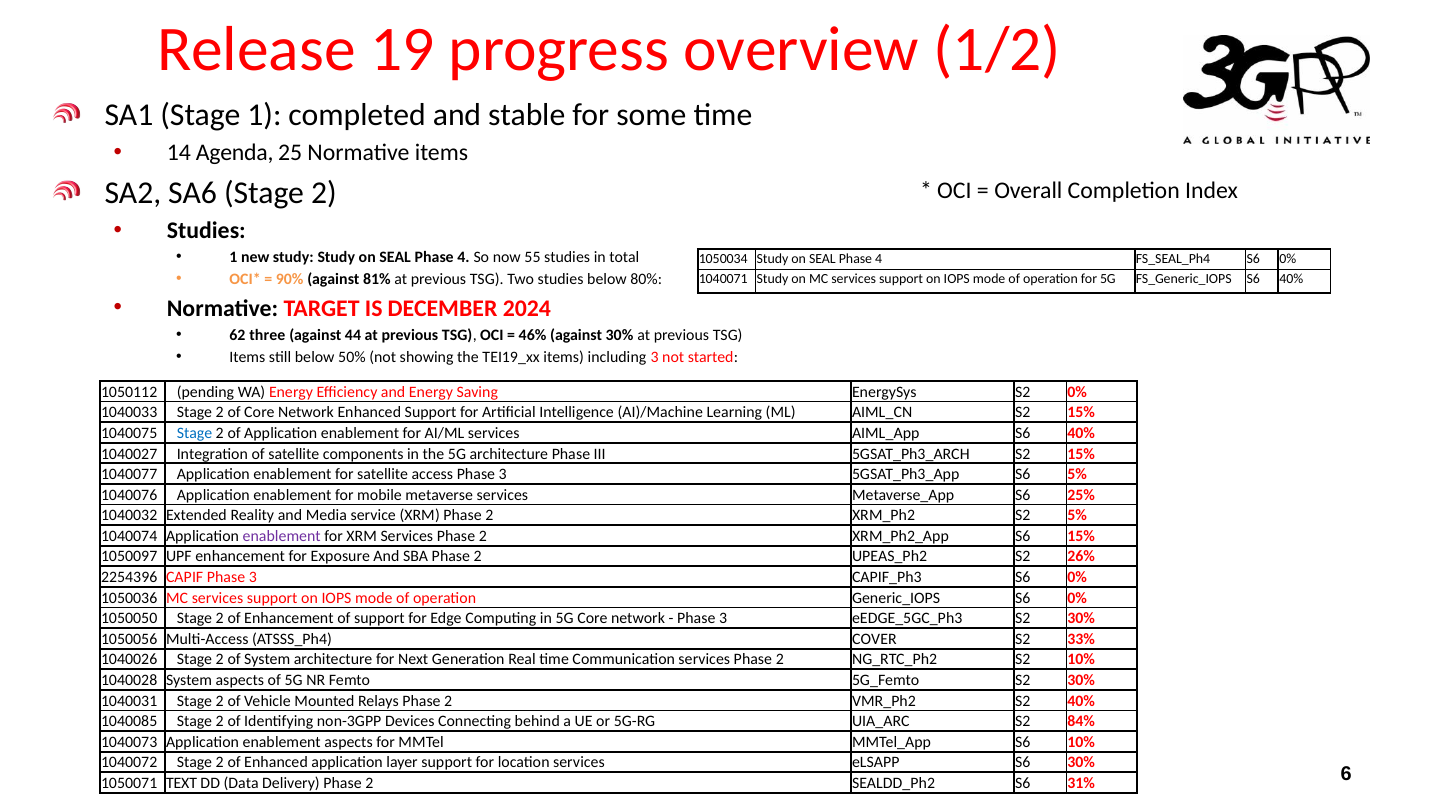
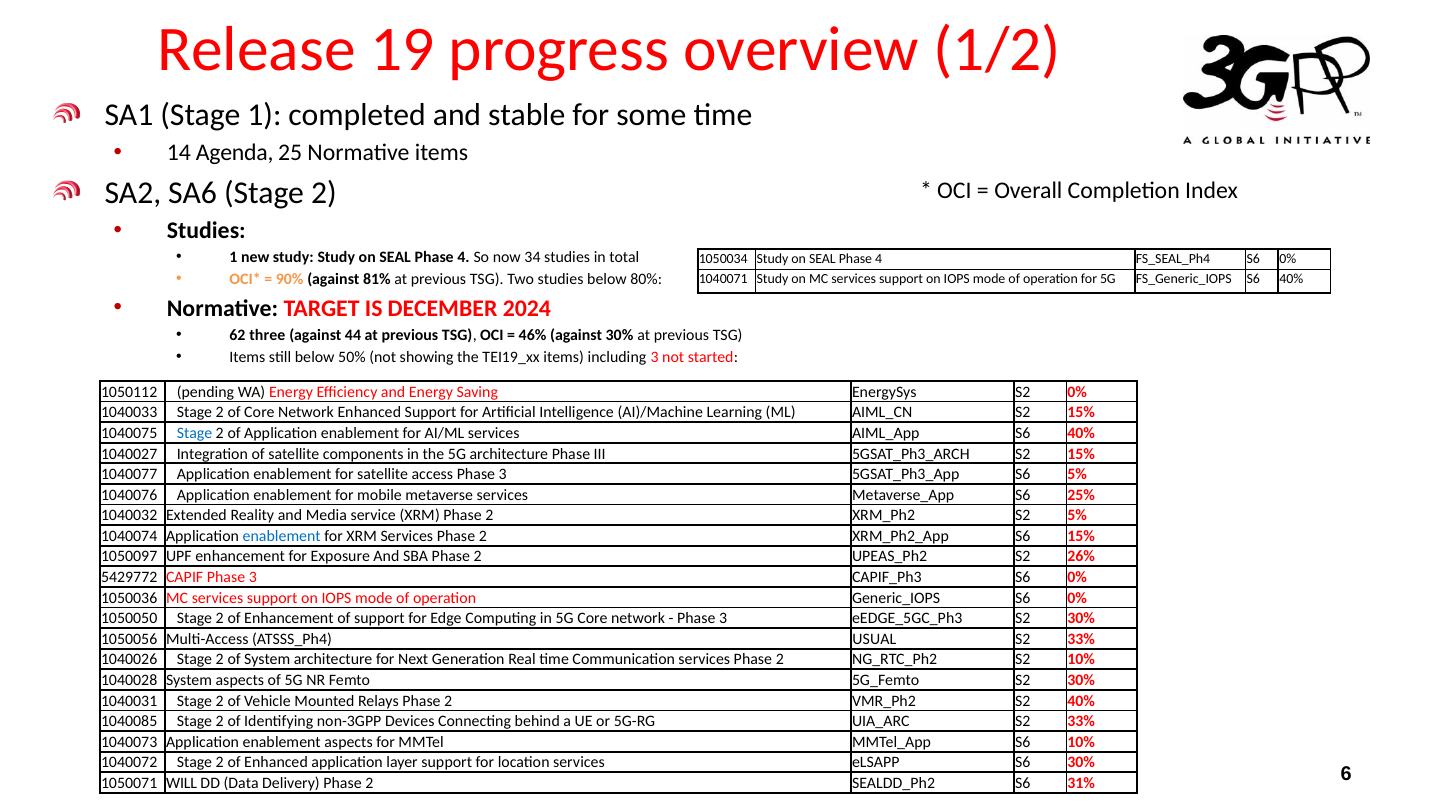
55: 55 -> 34
enablement at (282, 536) colour: purple -> blue
2254396: 2254396 -> 5429772
COVER: COVER -> USUAL
84% at (1081, 721): 84% -> 33%
TEXT: TEXT -> WILL
